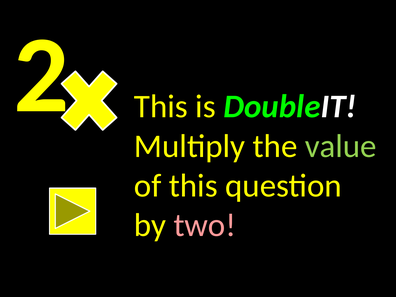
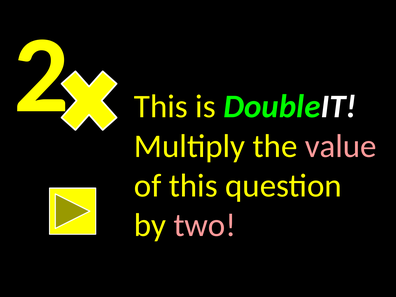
value colour: light green -> pink
